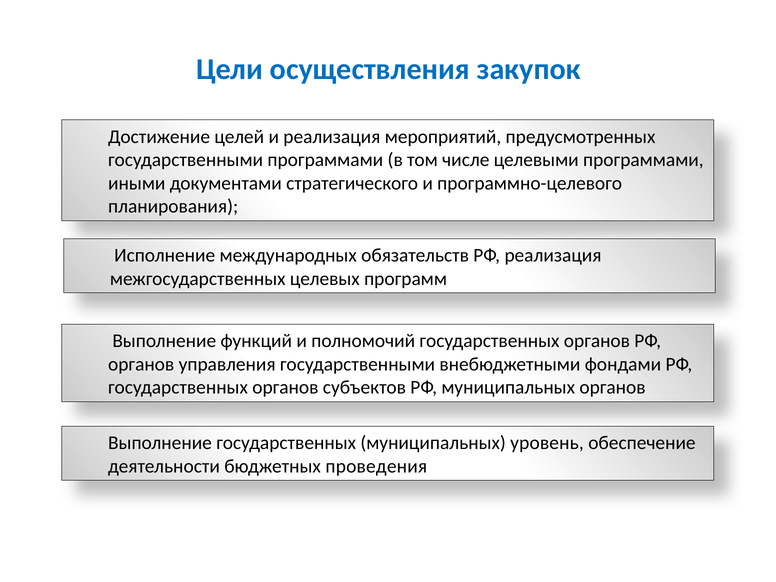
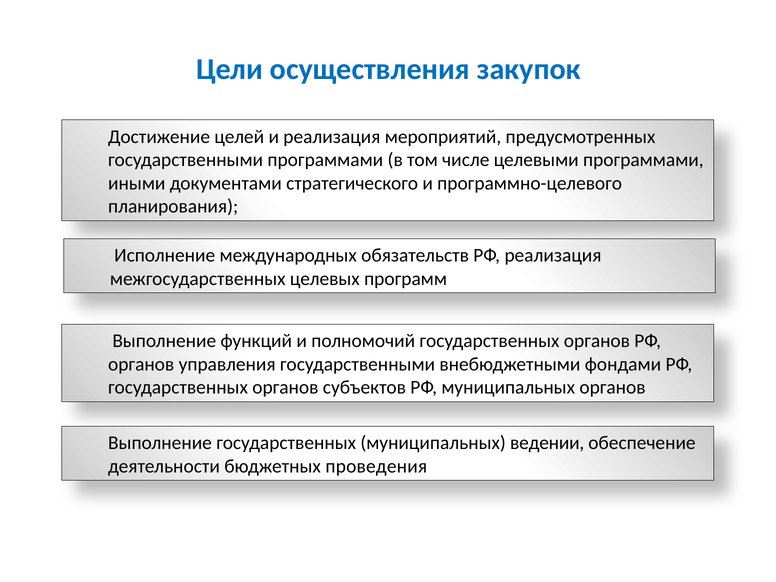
уровень: уровень -> ведении
